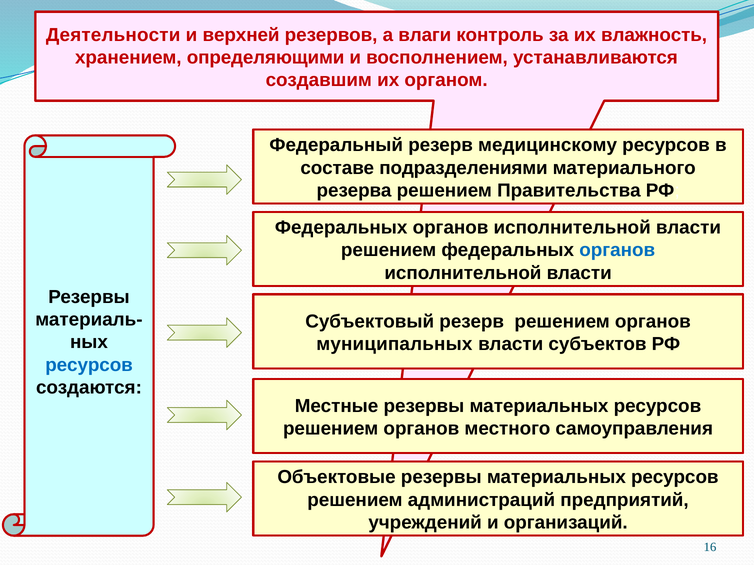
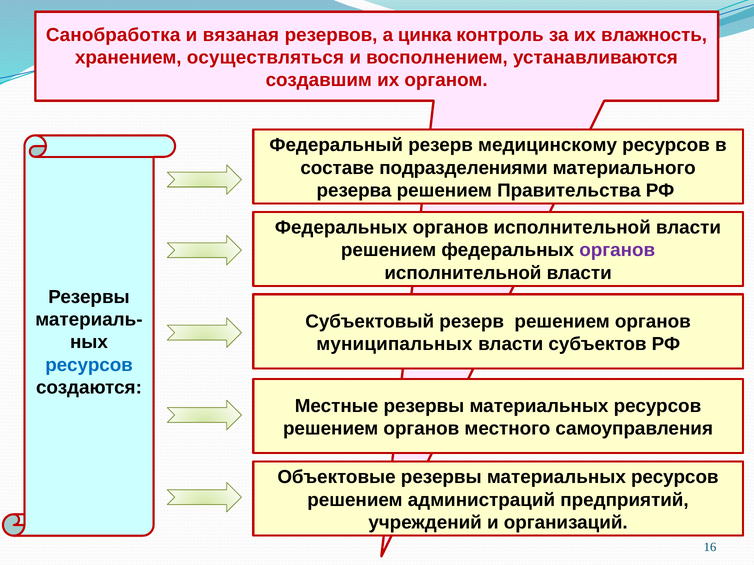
Деятельности: Деятельности -> Санобработка
верхней: верхней -> вязаная
влаги: влаги -> цинка
определяющими: определяющими -> осуществляться
органов at (617, 250) colour: blue -> purple
